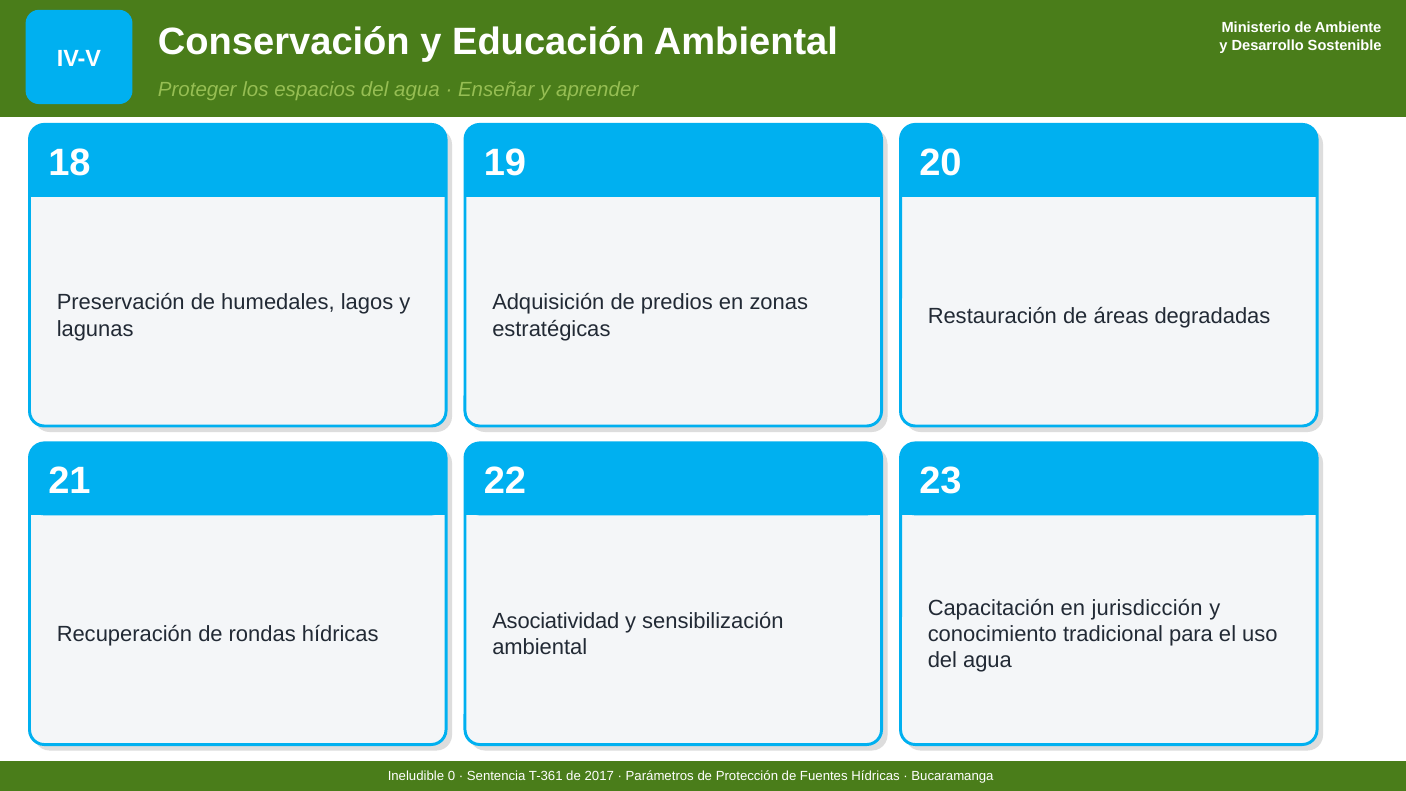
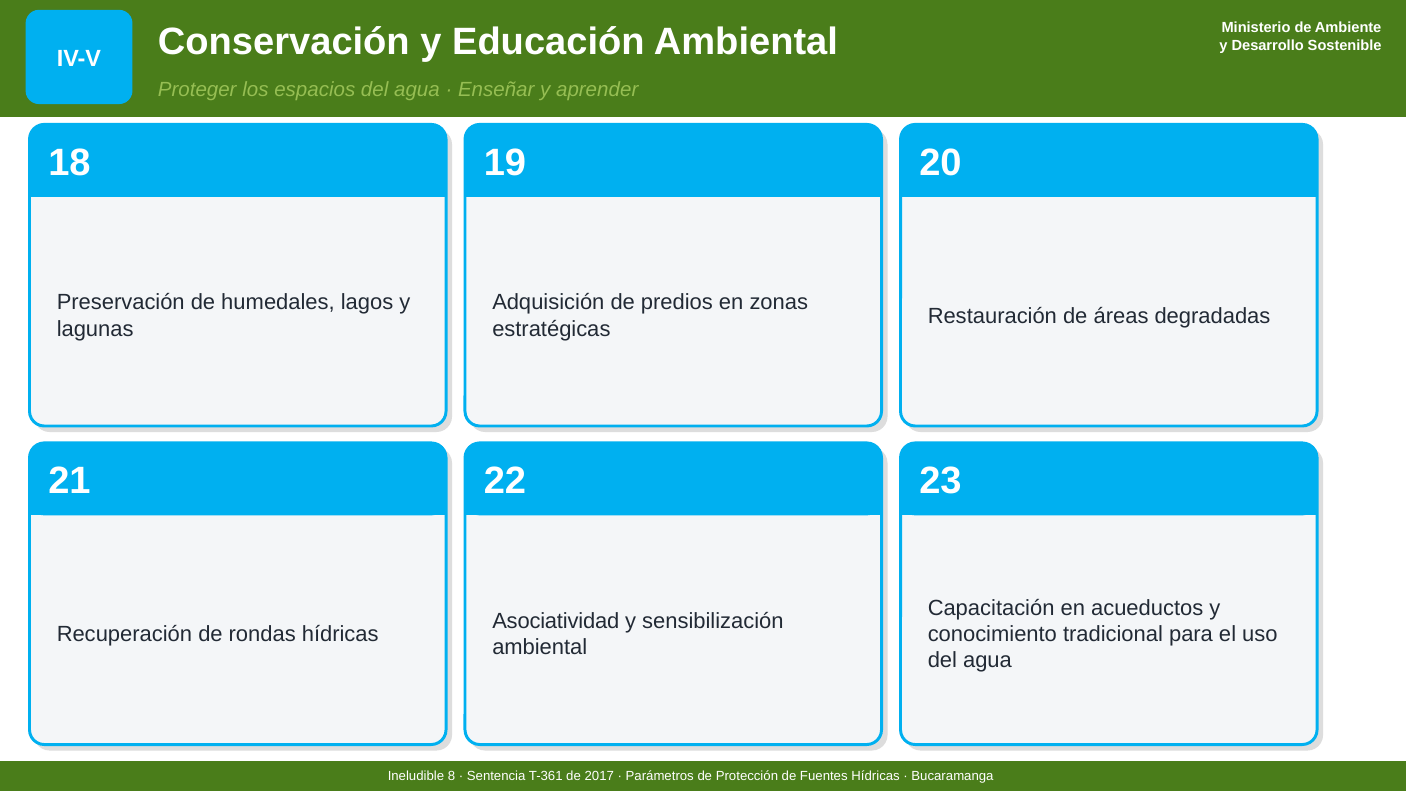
jurisdicción: jurisdicción -> acueductos
0: 0 -> 8
